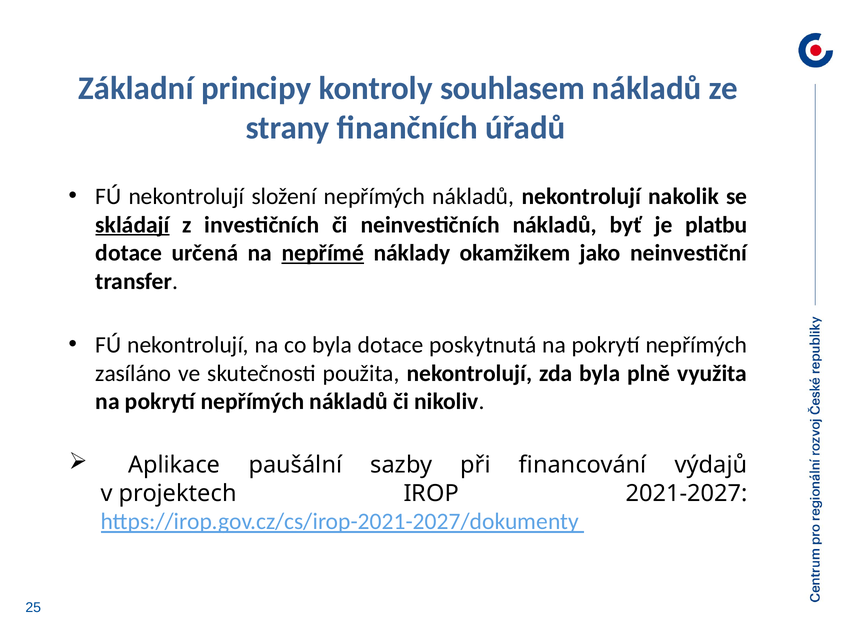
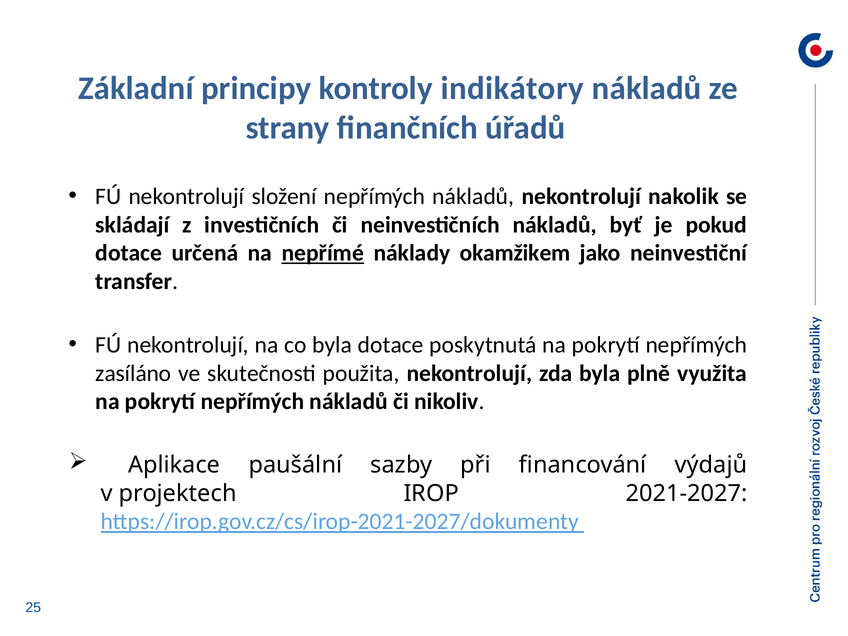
souhlasem: souhlasem -> indikátory
skládají underline: present -> none
platbu: platbu -> pokud
